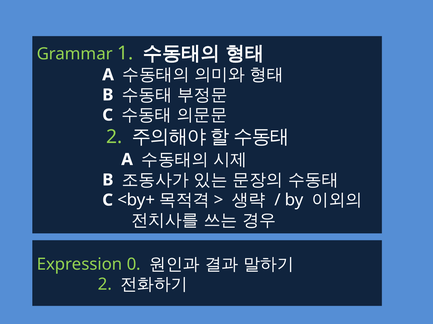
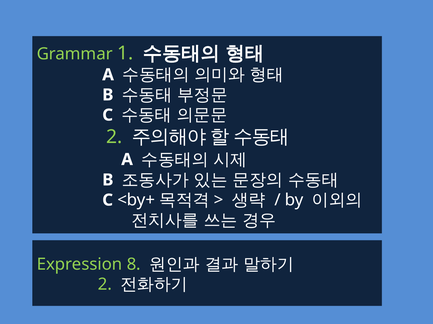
0: 0 -> 8
